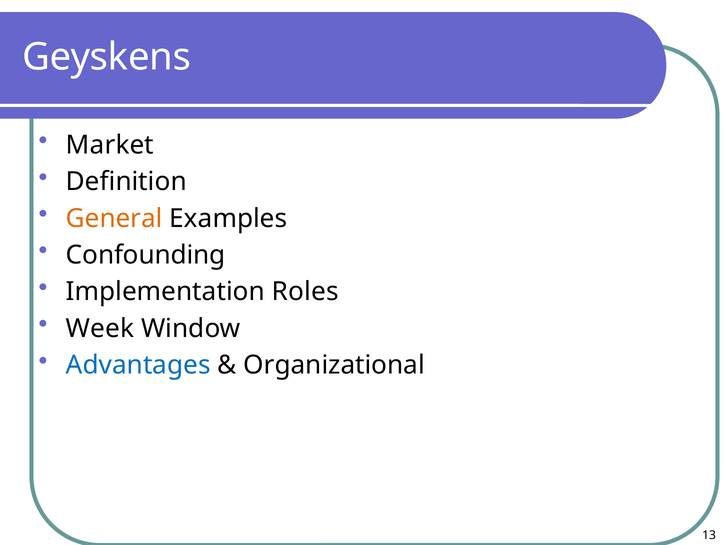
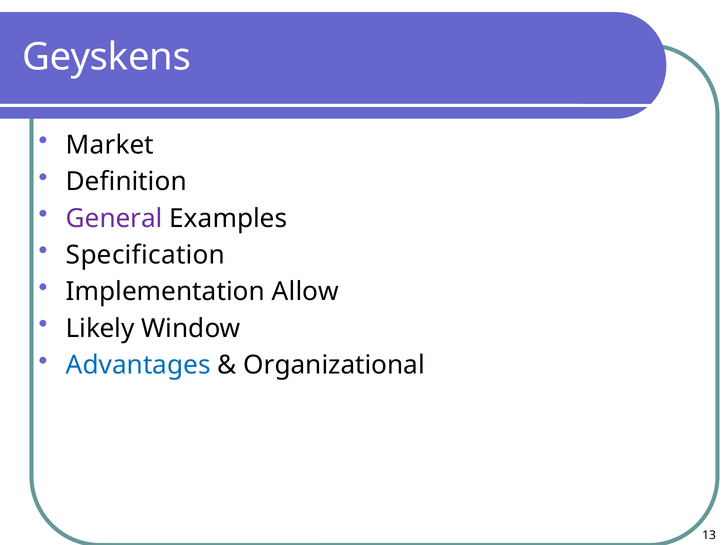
General colour: orange -> purple
Confounding: Confounding -> Specification
Roles: Roles -> Allow
Week: Week -> Likely
